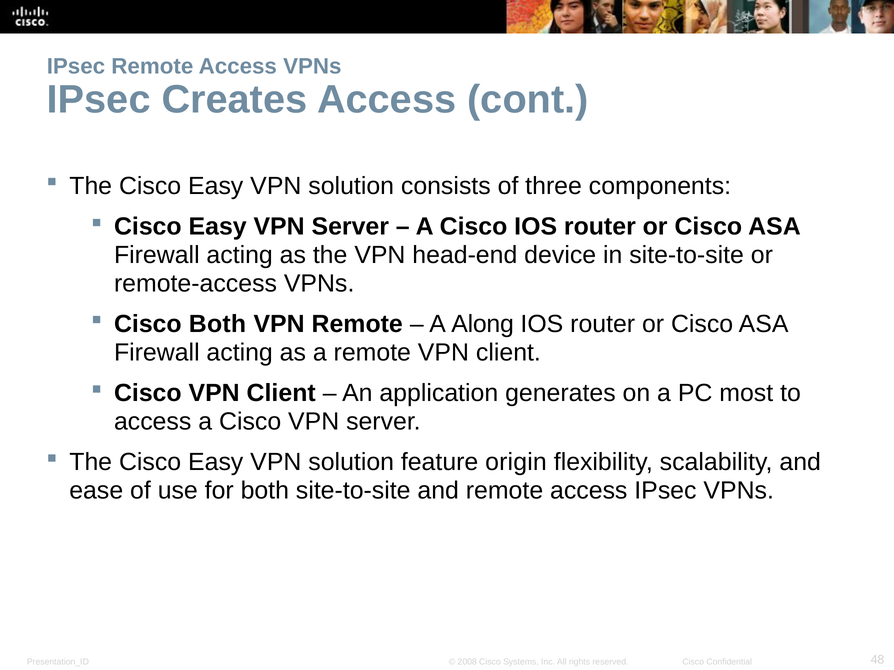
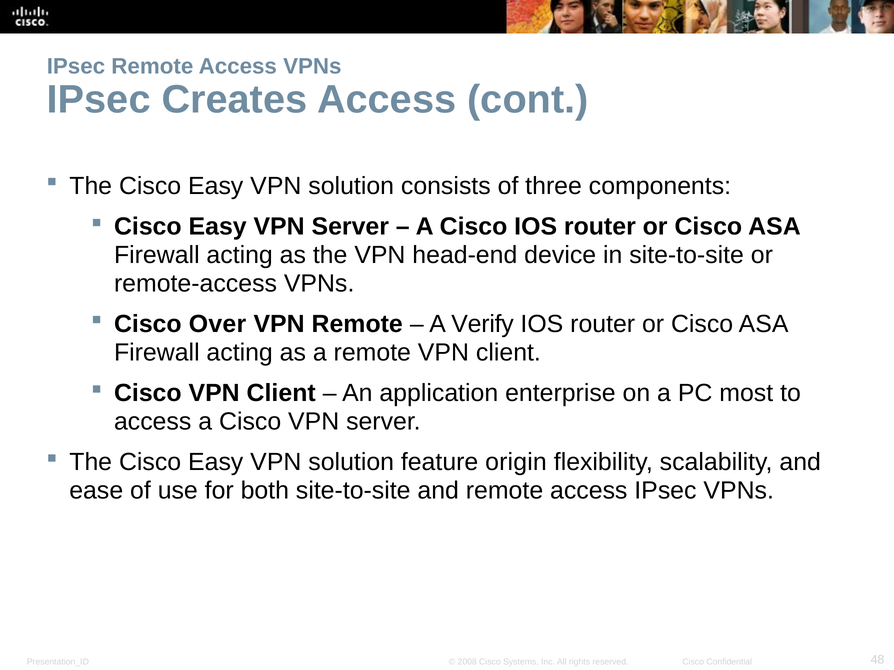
Cisco Both: Both -> Over
Along: Along -> Verify
generates: generates -> enterprise
